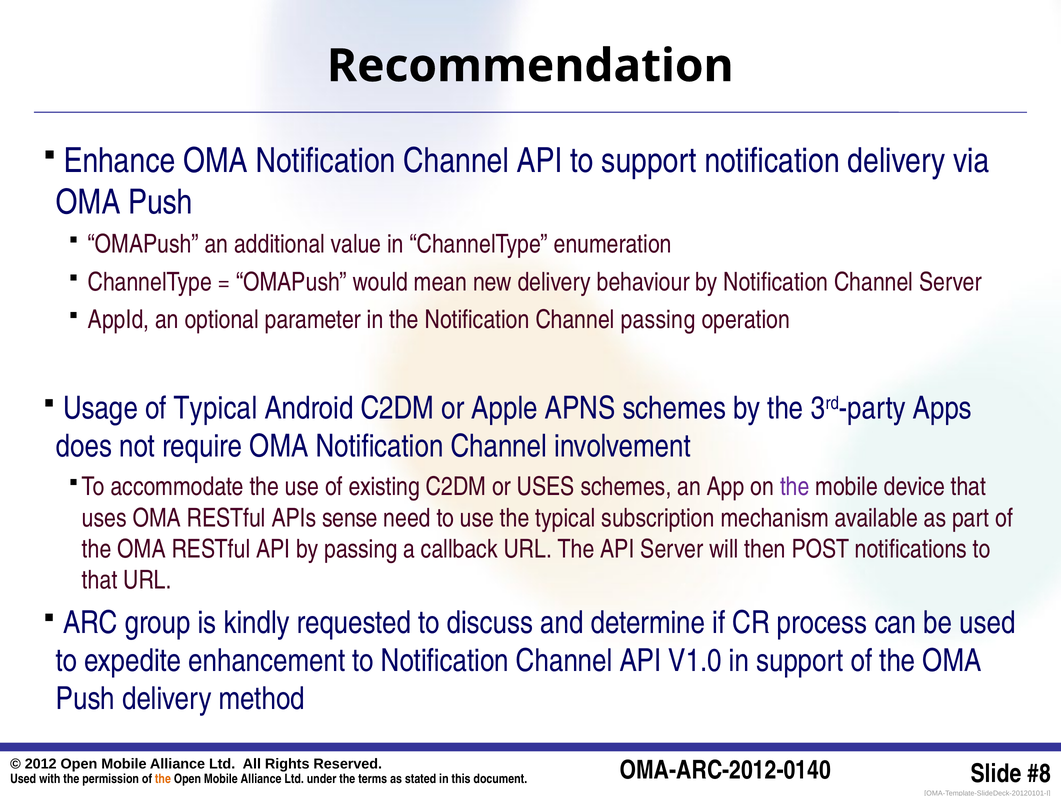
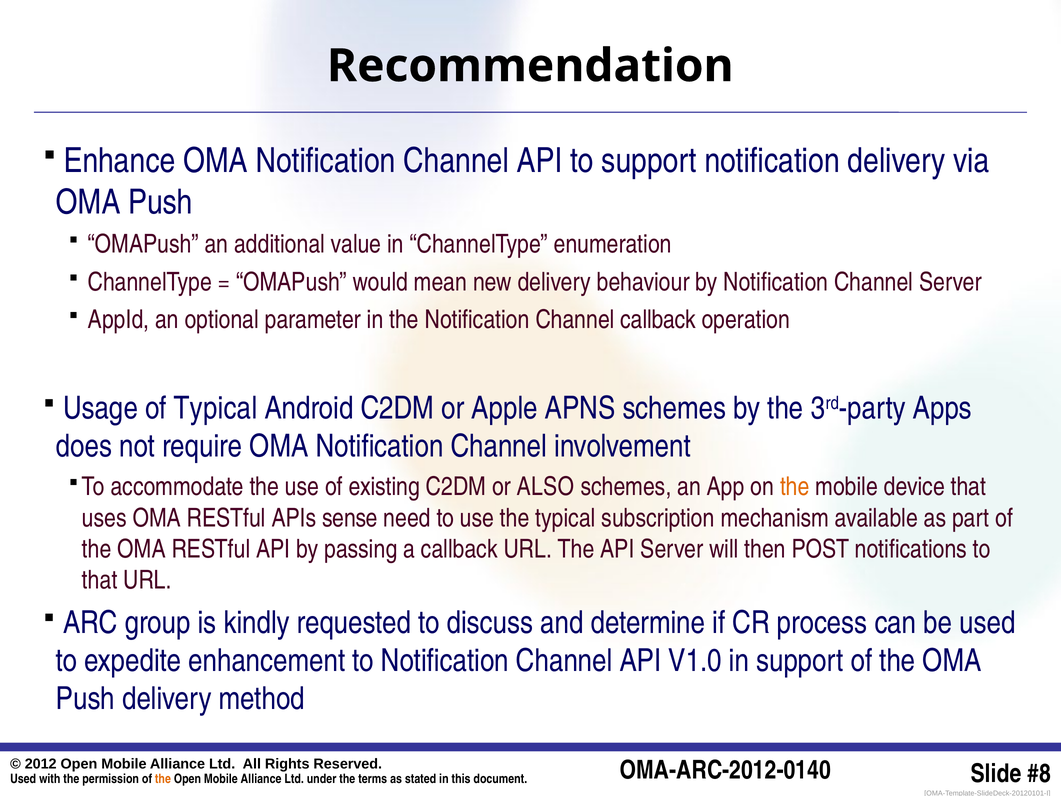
Channel passing: passing -> callback
or USES: USES -> ALSO
the at (795, 487) colour: purple -> orange
